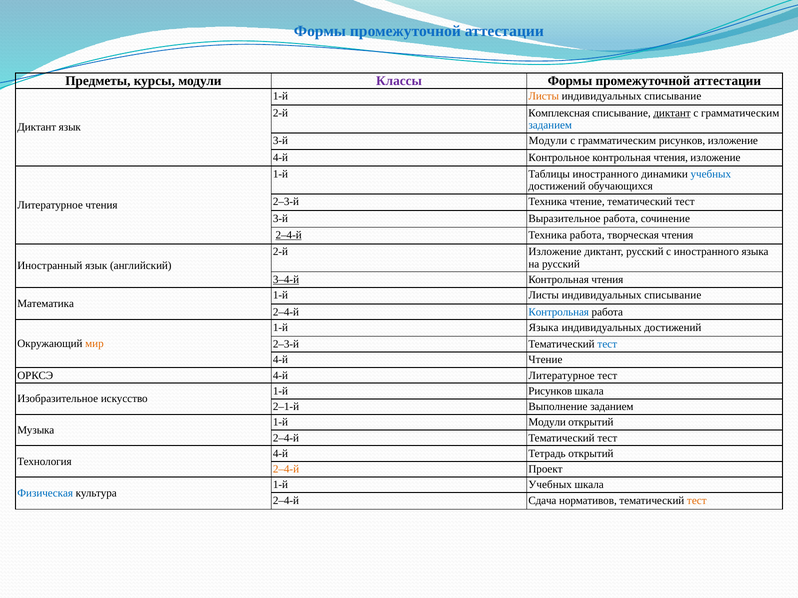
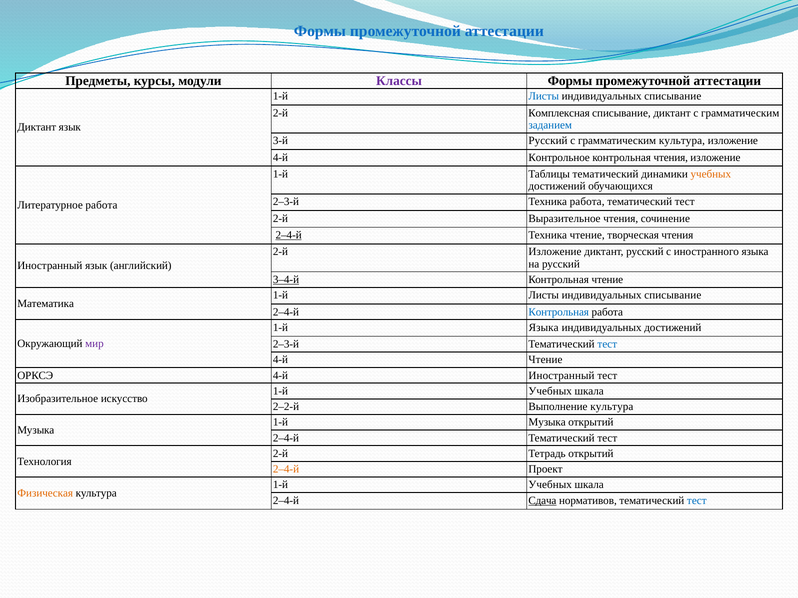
Листы at (544, 96) colour: orange -> blue
диктант at (672, 113) underline: present -> none
3-й Модули: Модули -> Русский
грамматическим рисунков: рисунков -> культура
Таблицы иностранного: иностранного -> тематический
учебных at (711, 174) colour: blue -> orange
Техника чтение: чтение -> работа
Литературное чтения: чтения -> работа
3-й at (280, 219): 3-й -> 2-й
Выразительное работа: работа -> чтения
Техника работа: работа -> чтение
чтения at (607, 280): чтения -> чтение
мир colour: orange -> purple
4-й Литературное: Литературное -> Иностранный
Рисунков at (550, 391): Рисунков -> Учебных
2–1-й: 2–1-й -> 2–2-й
Выполнение заданием: заданием -> культура
1-й Модули: Модули -> Музыка
4-й at (280, 454): 4-й -> 2-й
Физическая colour: blue -> orange
Сдача underline: none -> present
тест at (697, 501) colour: orange -> blue
